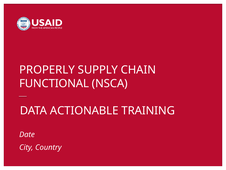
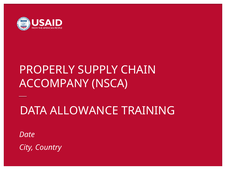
FUNCTIONAL: FUNCTIONAL -> ACCOMPANY
ACTIONABLE: ACTIONABLE -> ALLOWANCE
